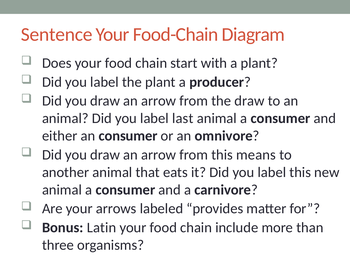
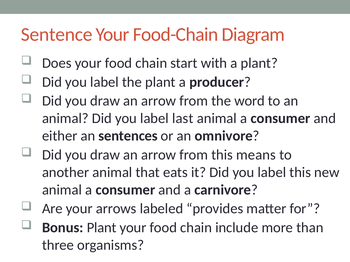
the draw: draw -> word
an consumer: consumer -> sentences
Bonus Latin: Latin -> Plant
